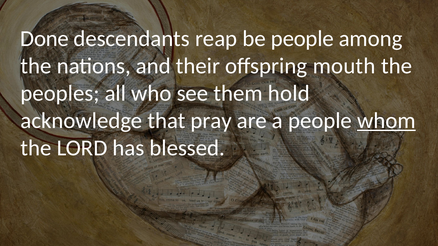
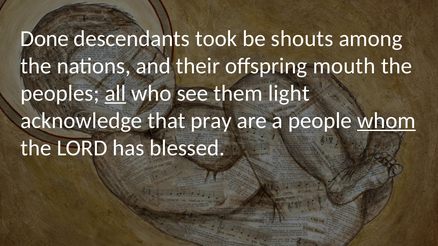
reap: reap -> took
be people: people -> shouts
all underline: none -> present
hold: hold -> light
